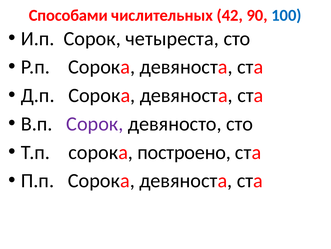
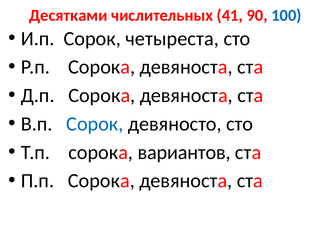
Способами: Способами -> Десятками
42: 42 -> 41
Сорок at (95, 124) colour: purple -> blue
построено: построено -> вариантов
